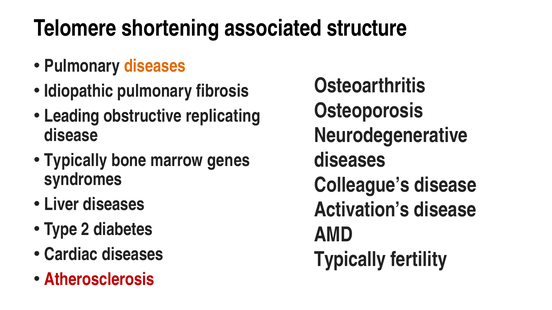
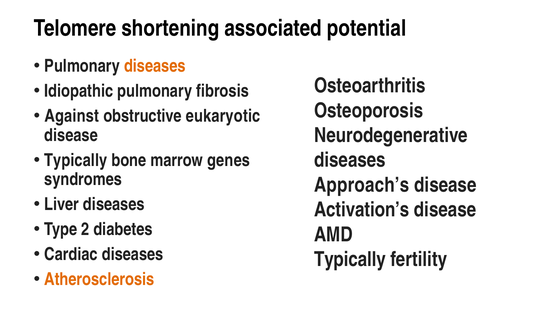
structure: structure -> potential
Leading: Leading -> Against
replicating: replicating -> eukaryotic
Colleague’s: Colleague’s -> Approach’s
Atherosclerosis colour: red -> orange
